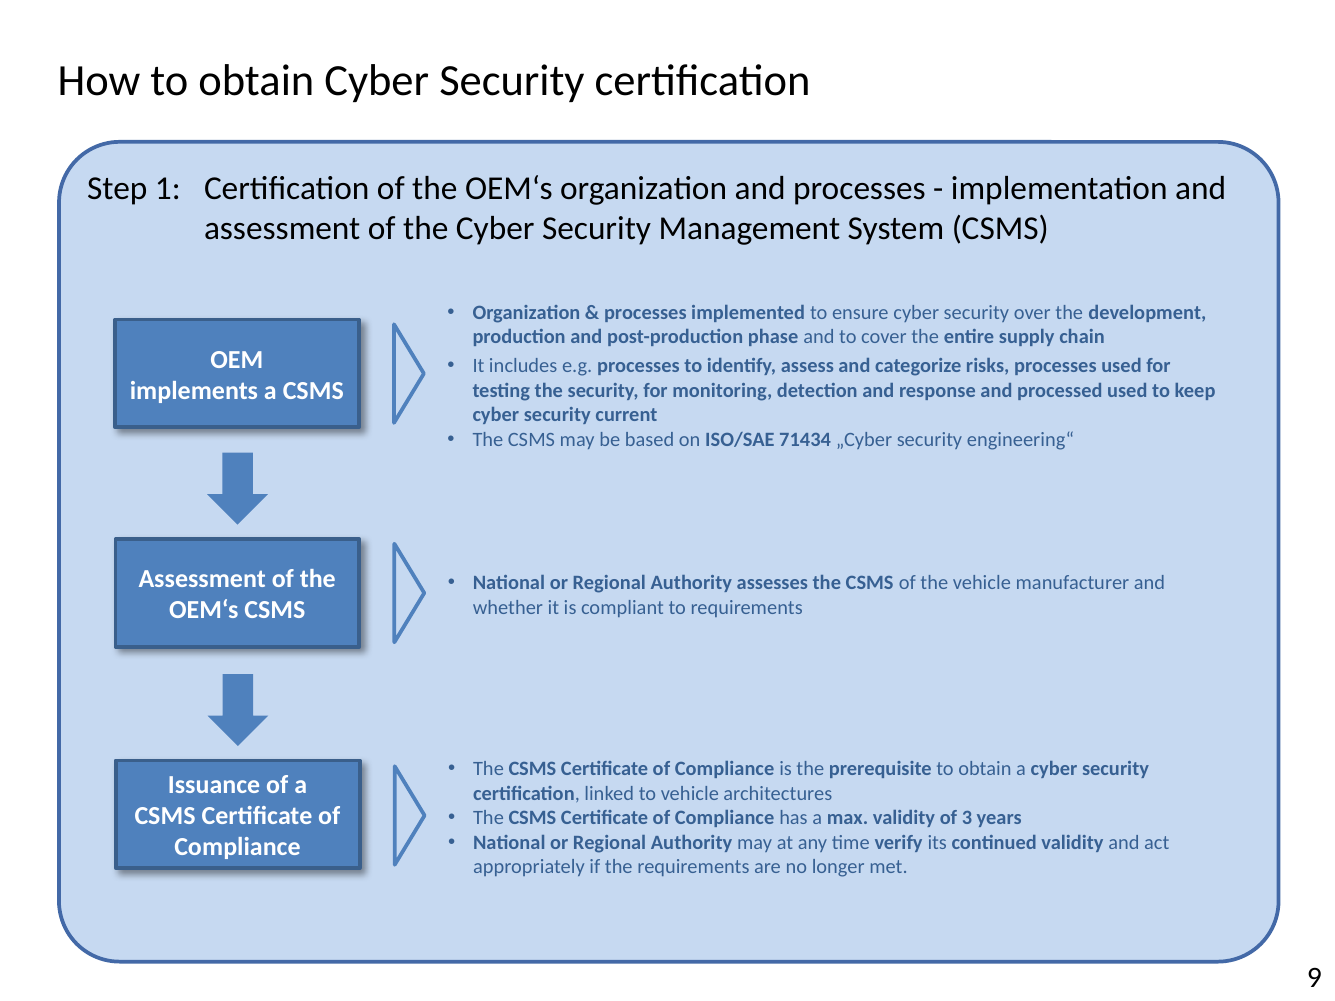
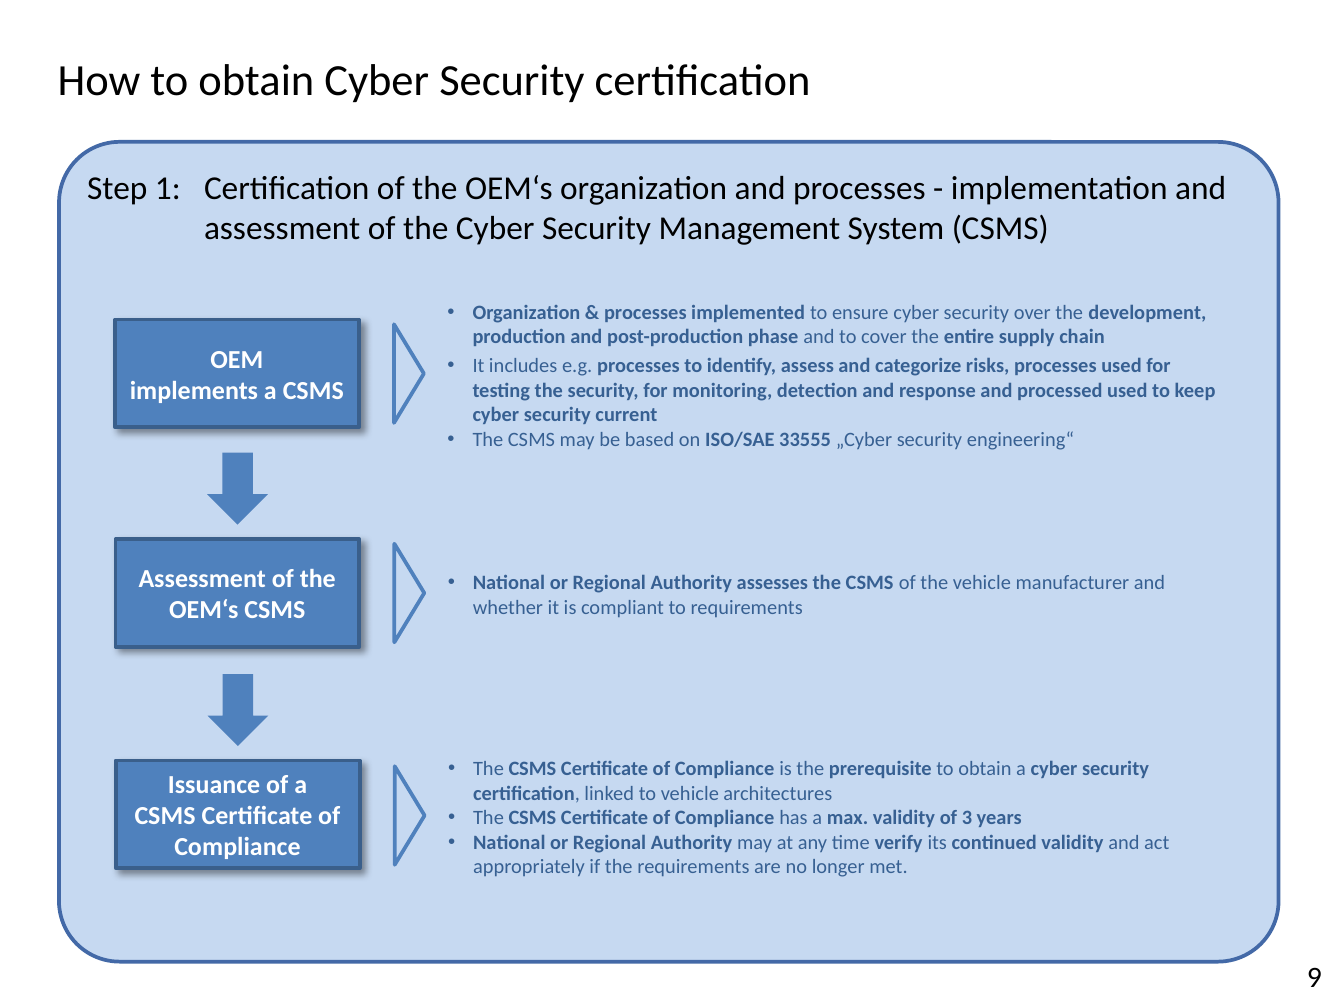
71434: 71434 -> 33555
